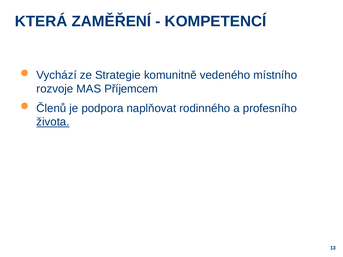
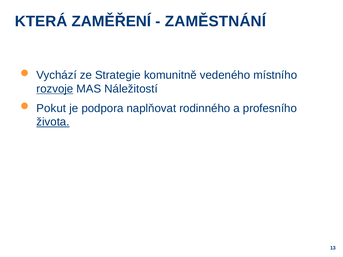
KOMPETENCÍ: KOMPETENCÍ -> ZAMĚSTNÁNÍ
rozvoje underline: none -> present
Příjemcem: Příjemcem -> Náležitostí
Členů: Členů -> Pokut
